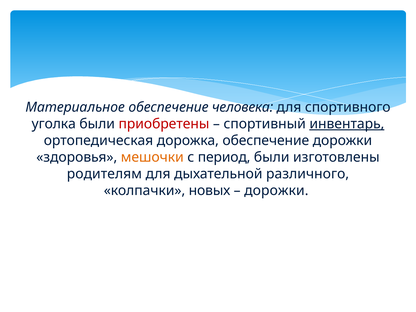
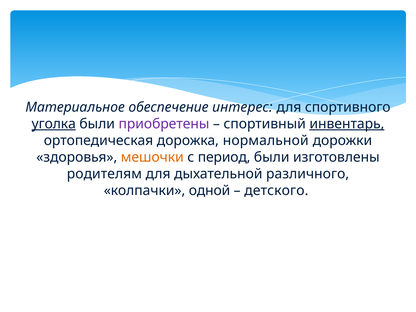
человека: человека -> интерес
уголка underline: none -> present
приобретены colour: red -> purple
дорожка обеспечение: обеспечение -> нормальной
новых: новых -> одной
дорожки at (276, 191): дорожки -> детского
